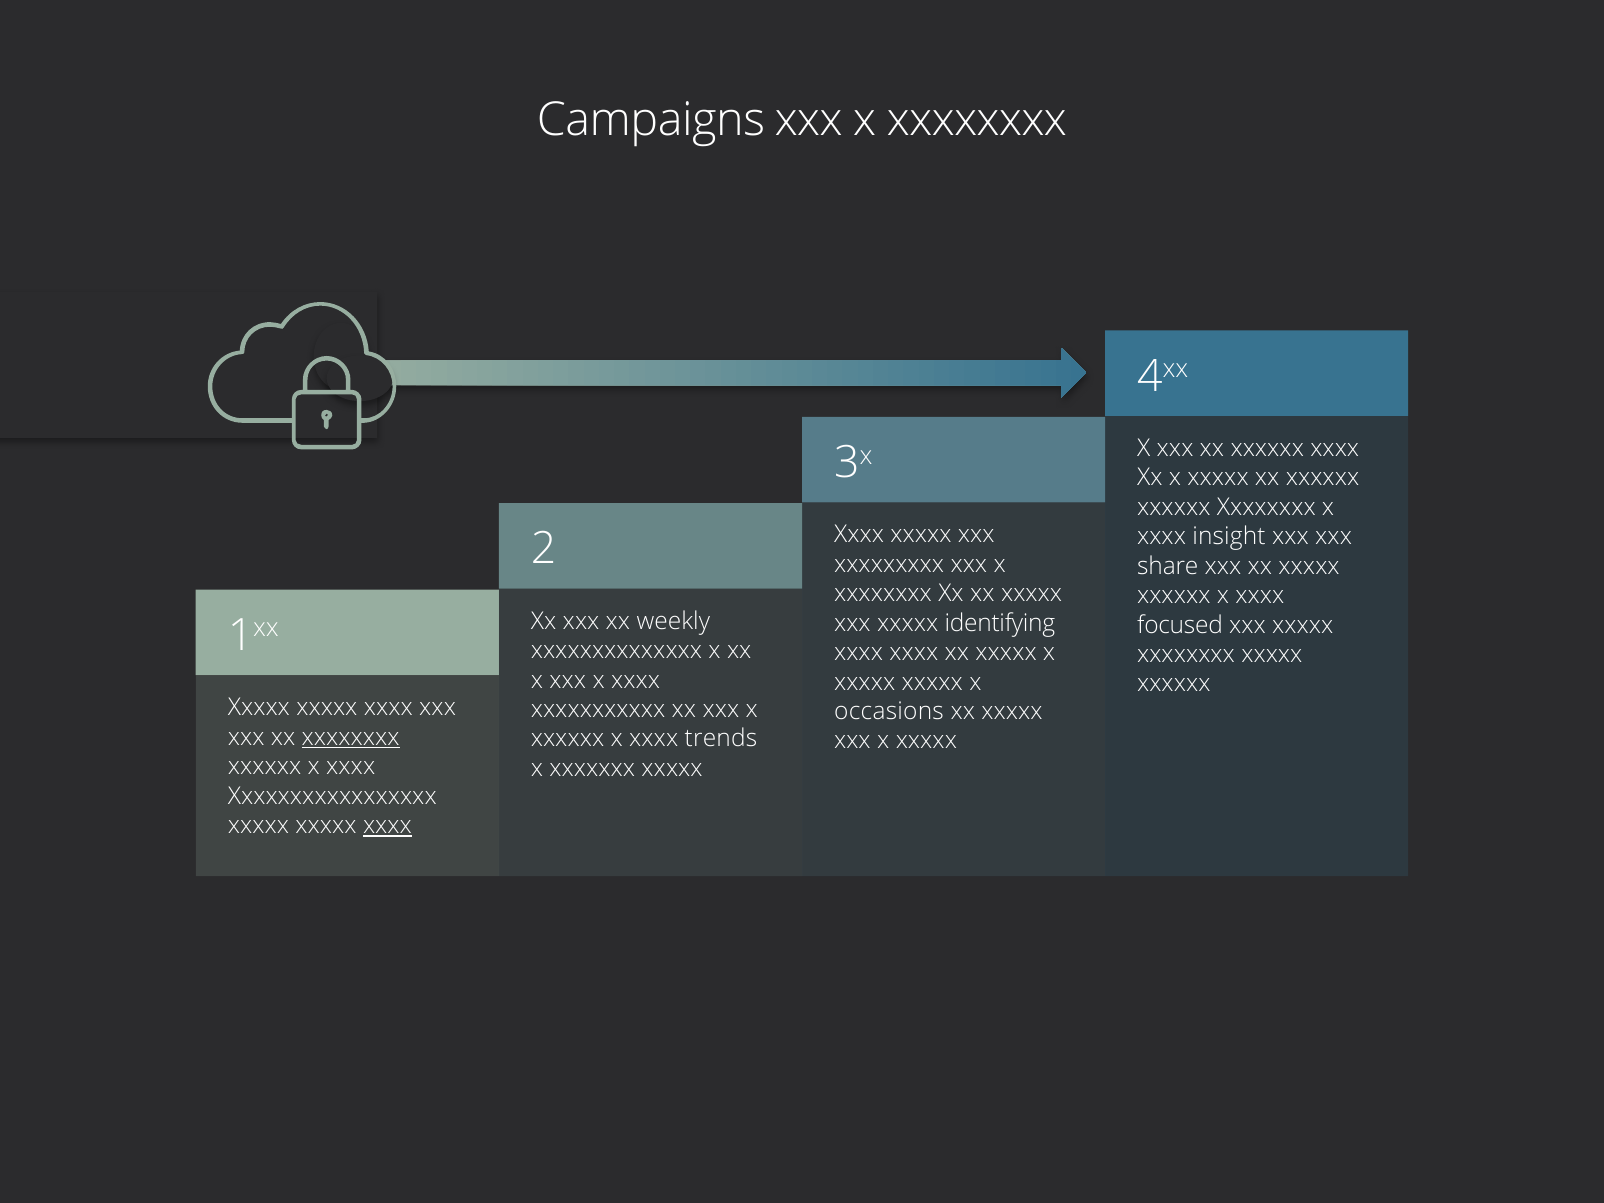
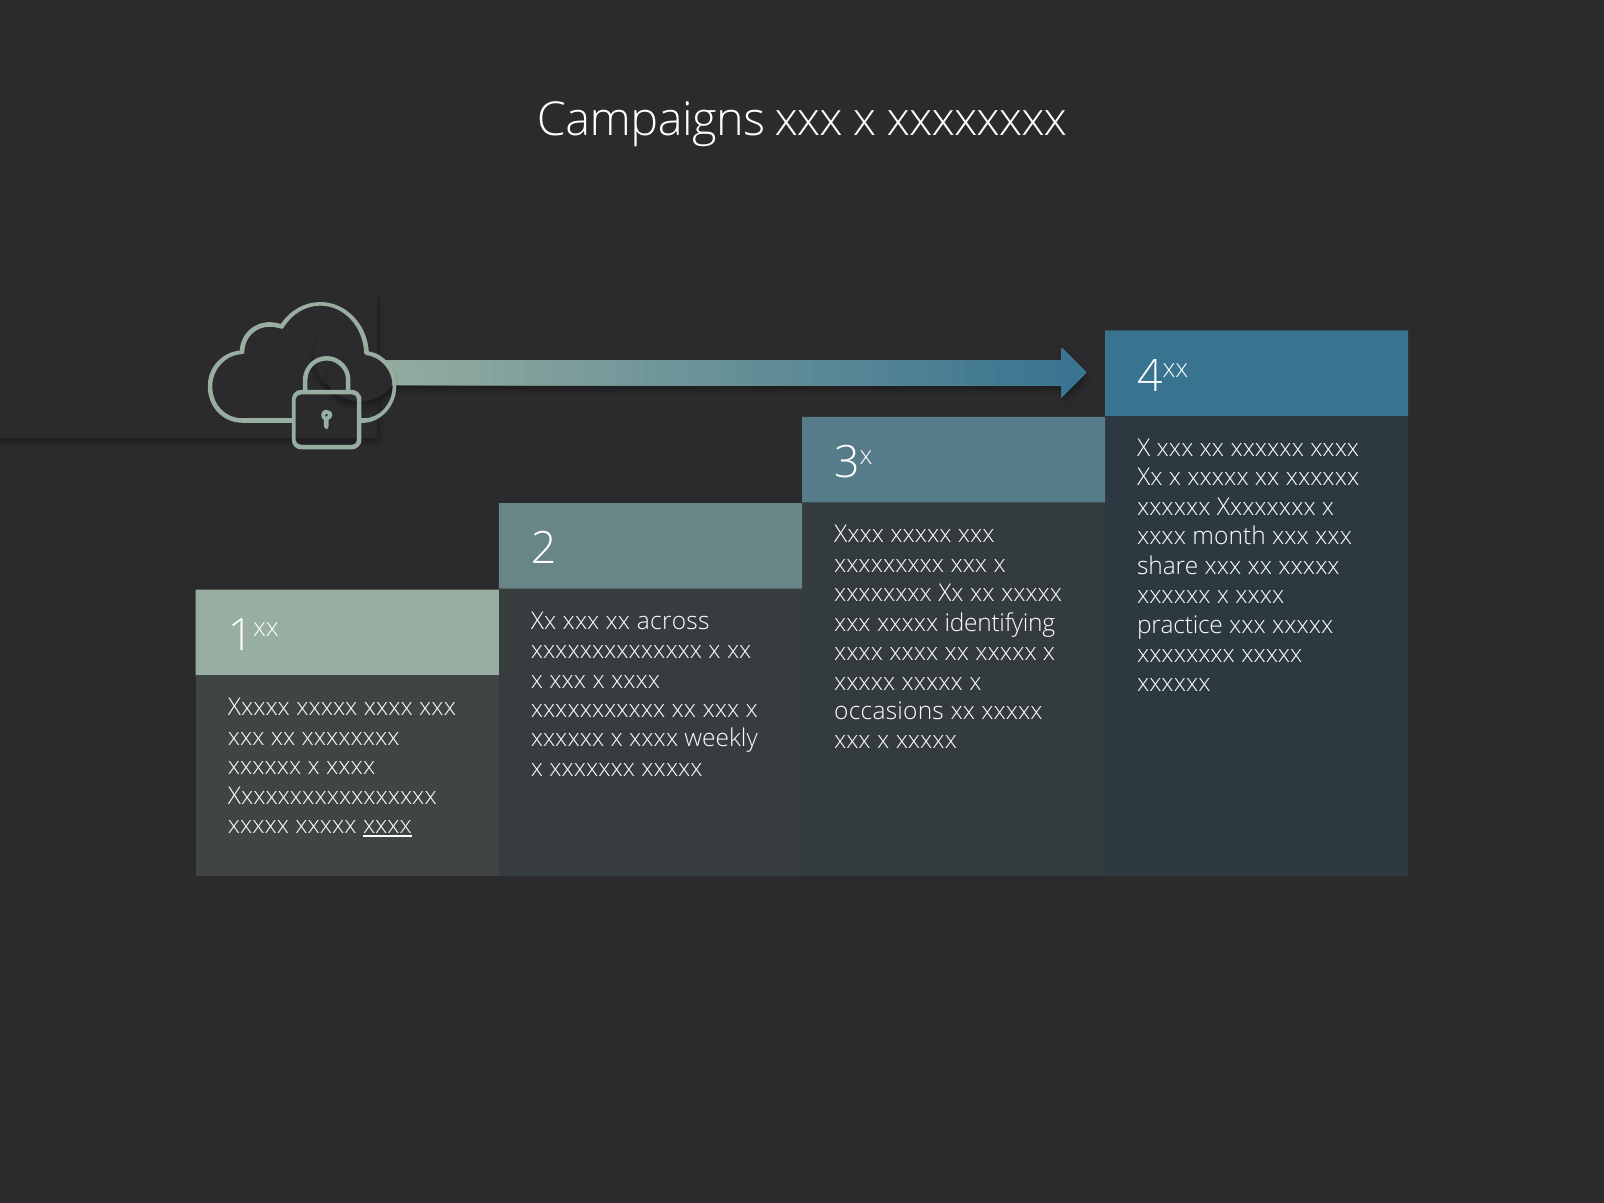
insight: insight -> month
weekly: weekly -> across
focused: focused -> practice
xxxxxxxx at (351, 737) underline: present -> none
trends: trends -> weekly
